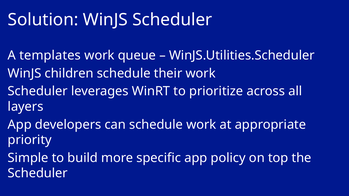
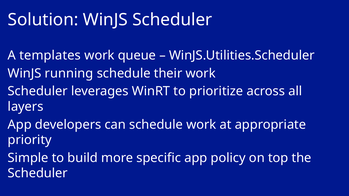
children: children -> running
